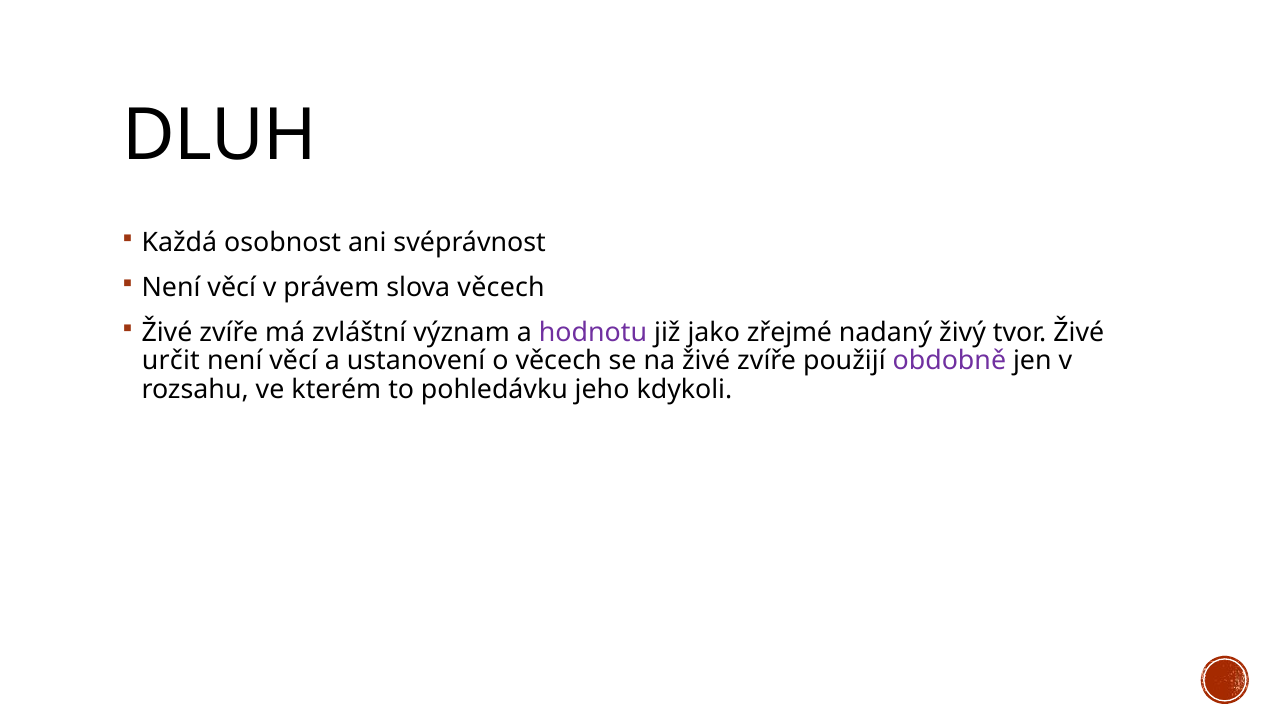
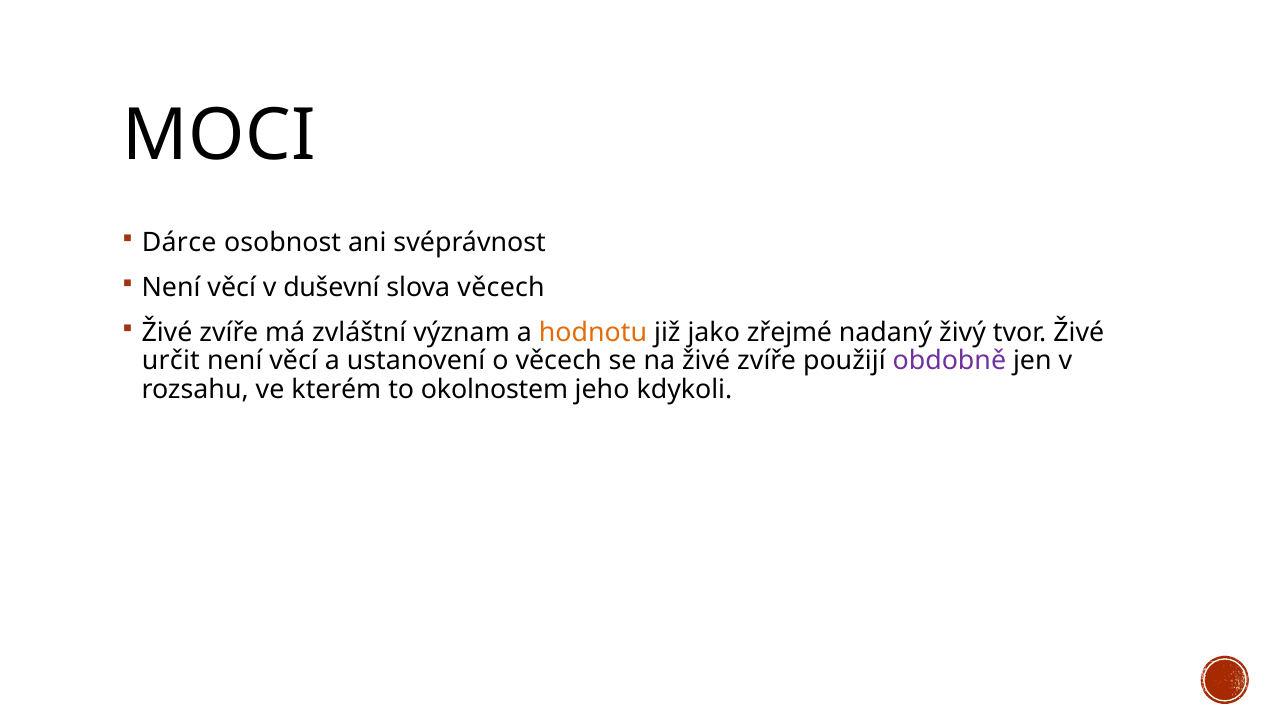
DLUH: DLUH -> MOCI
Každá: Každá -> Dárce
právem: právem -> duševní
hodnotu colour: purple -> orange
pohledávku: pohledávku -> okolnostem
